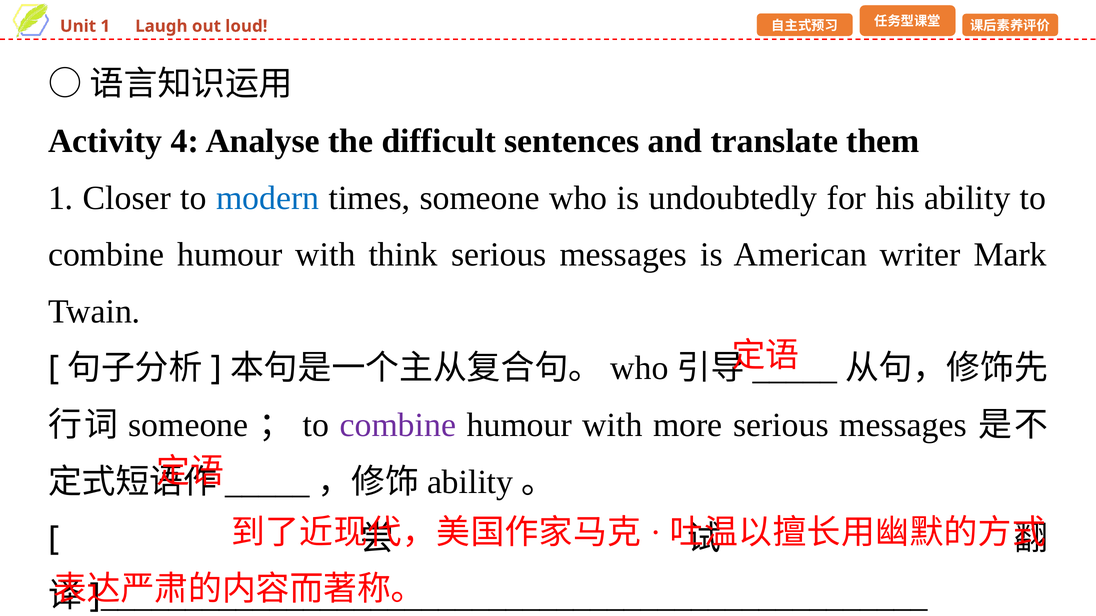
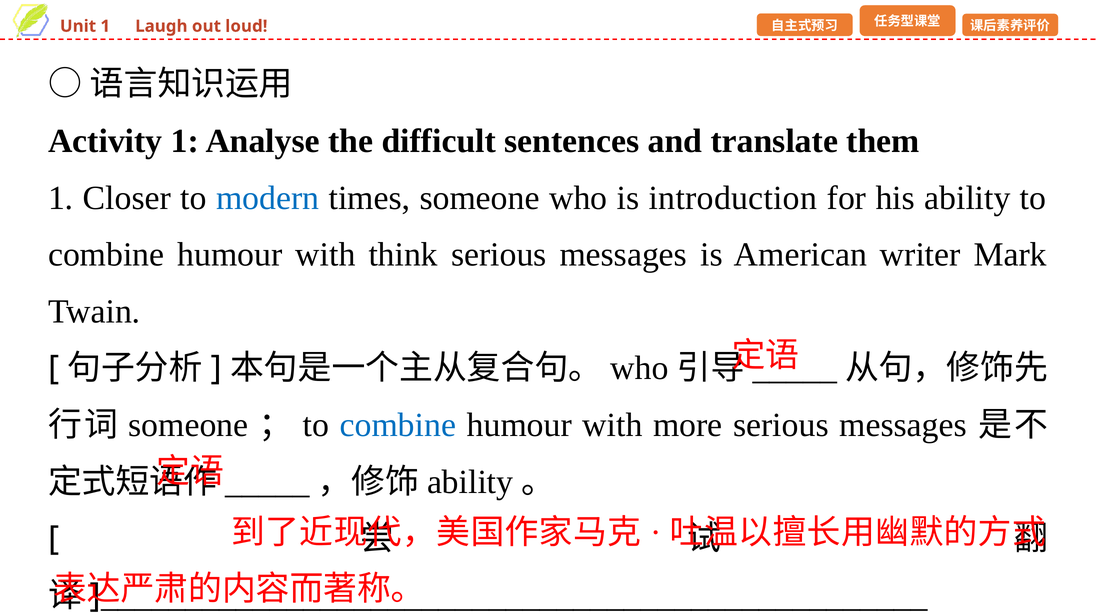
Activity 4: 4 -> 1
undoubtedly: undoubtedly -> introduction
combine at (398, 425) colour: purple -> blue
